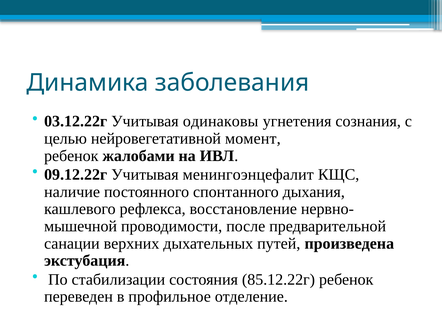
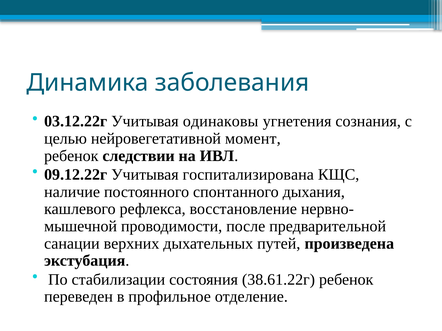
жалобами: жалобами -> следствии
менингоэнцефалит: менингоэнцефалит -> госпитализирована
85.12.22г: 85.12.22г -> 38.61.22г
